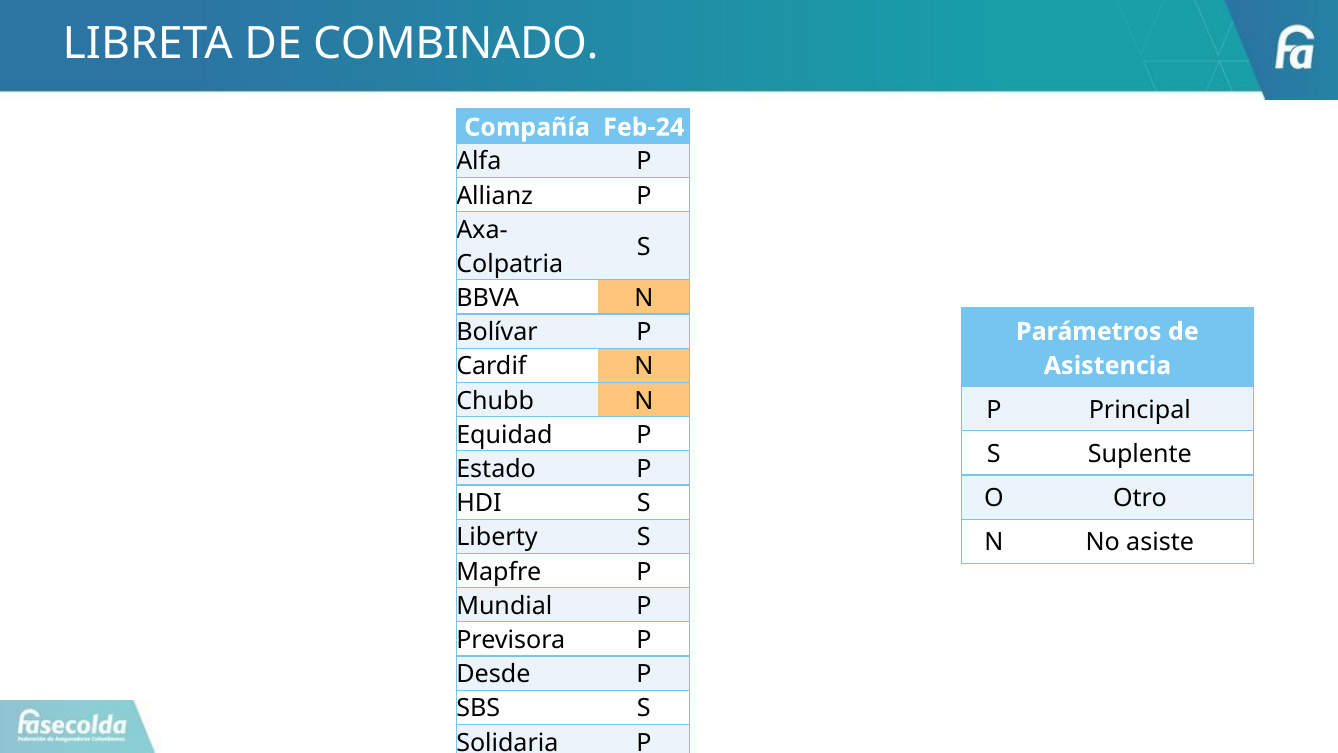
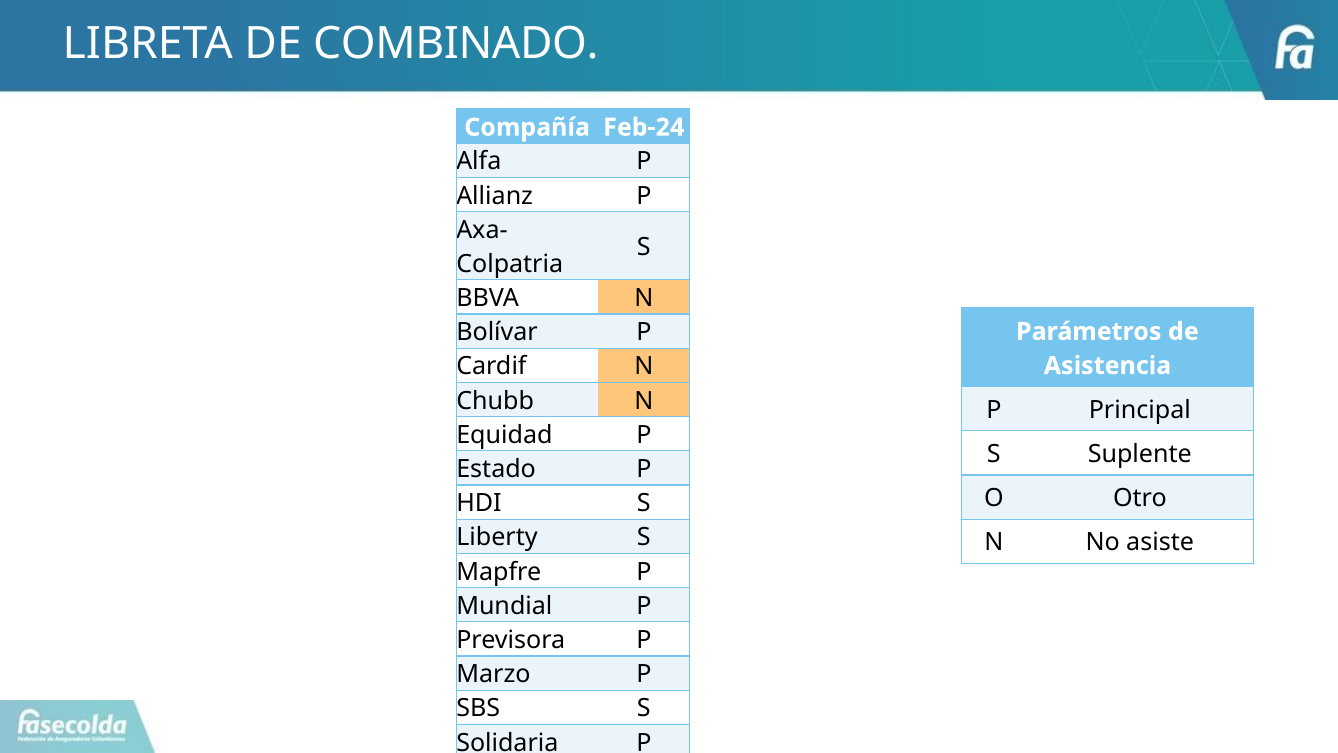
Desde: Desde -> Marzo
